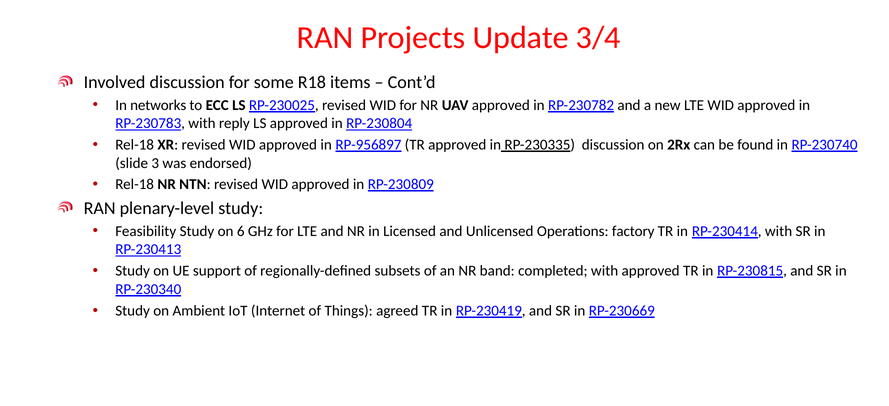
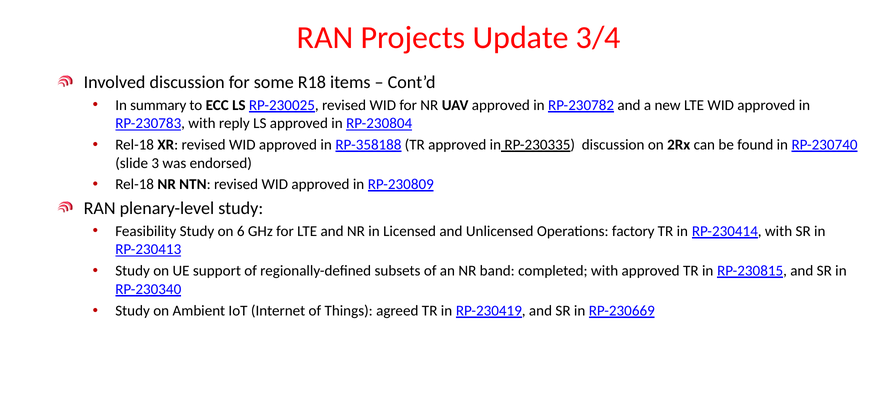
networks: networks -> summary
RP-956897: RP-956897 -> RP-358188
